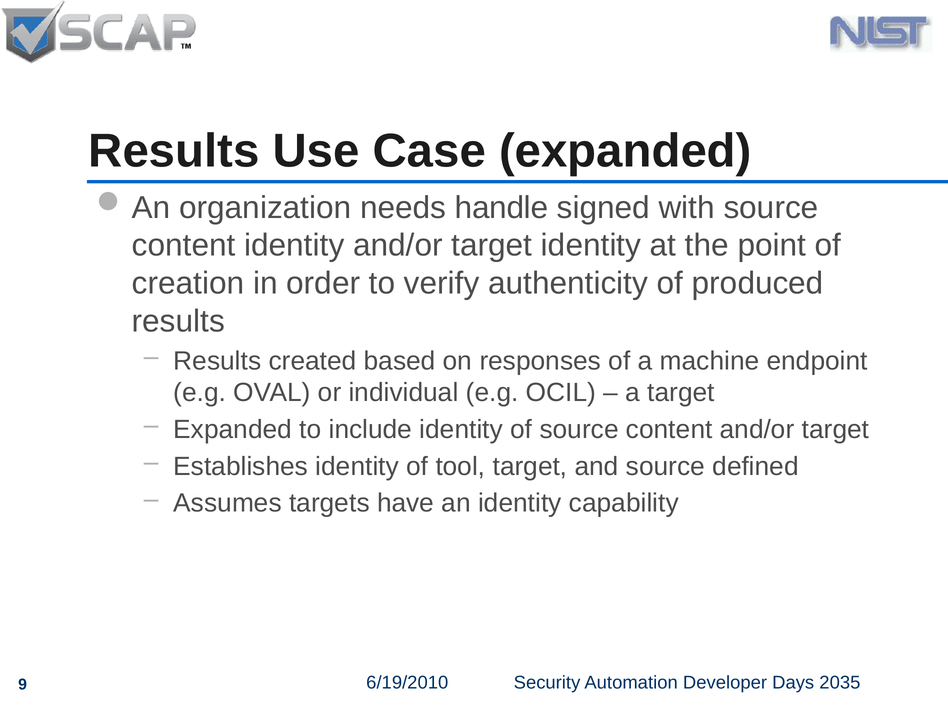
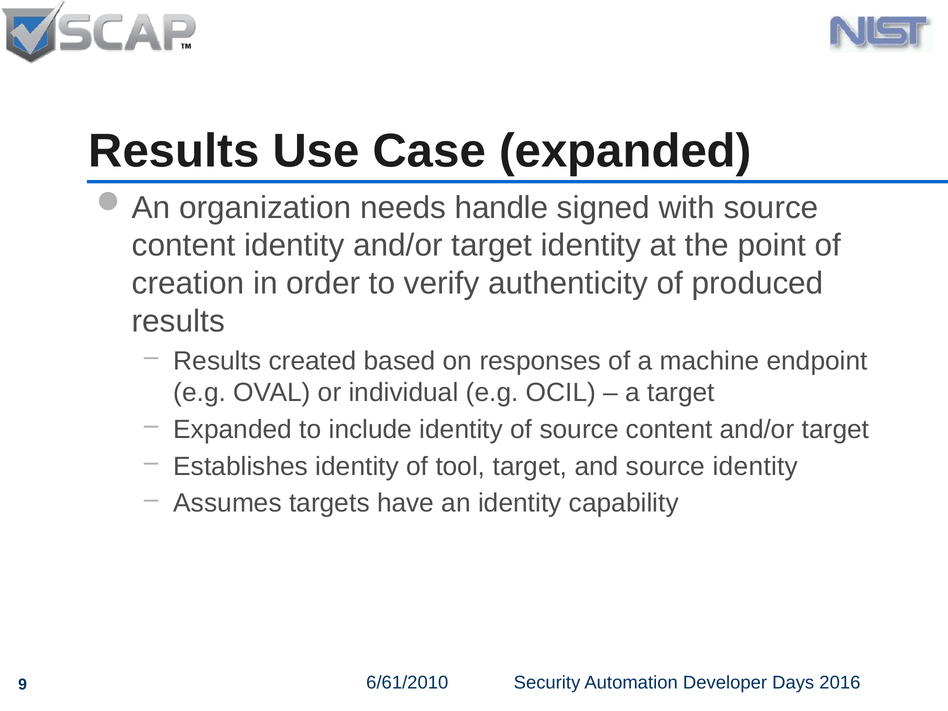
source defined: defined -> identity
6/19/2010: 6/19/2010 -> 6/61/2010
2035: 2035 -> 2016
